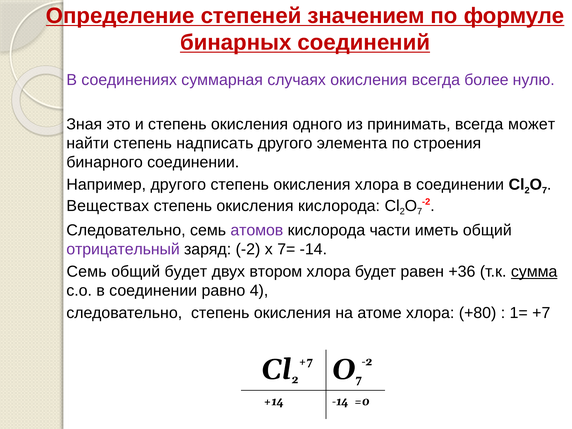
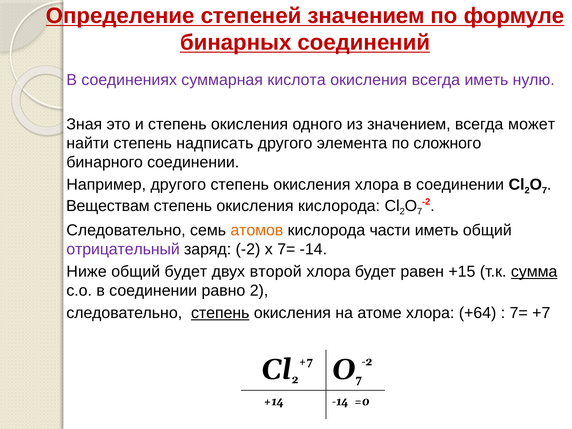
случаях: случаях -> кислота
всегда более: более -> иметь
из принимать: принимать -> значением
строения: строения -> сложного
Веществах: Веществах -> Веществам
атомов colour: purple -> orange
Семь at (87, 272): Семь -> Ниже
втором: втором -> второй
+36: +36 -> +15
равно 4: 4 -> 2
степень at (220, 313) underline: none -> present
+80: +80 -> +64
1= at (519, 313): 1= -> 7=
